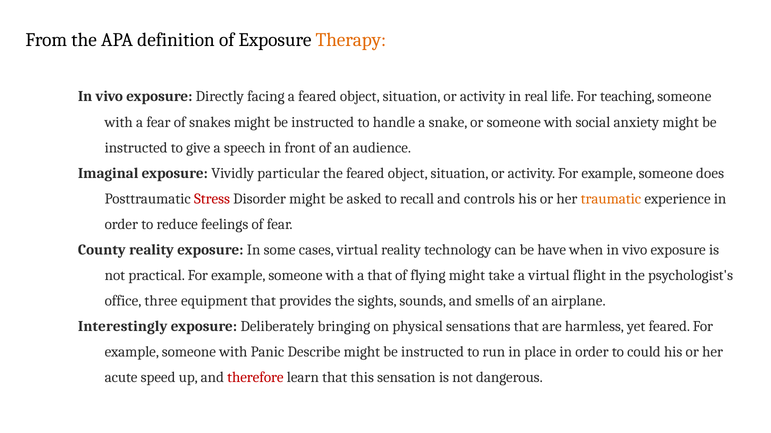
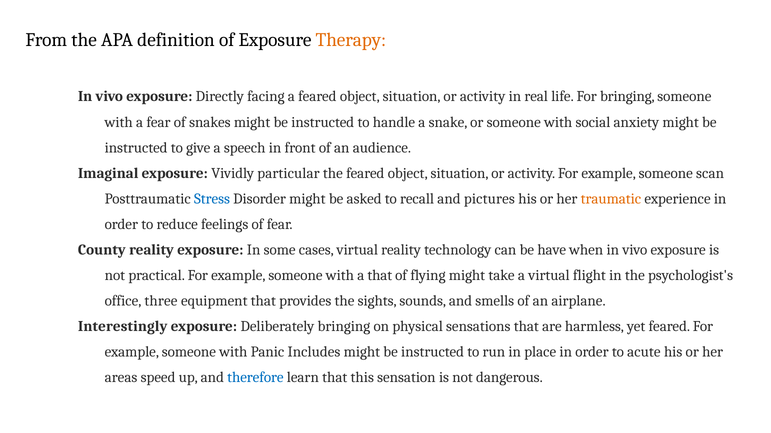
For teaching: teaching -> bringing
does: does -> scan
Stress colour: red -> blue
controls: controls -> pictures
Describe: Describe -> Includes
could: could -> acute
acute: acute -> areas
therefore colour: red -> blue
